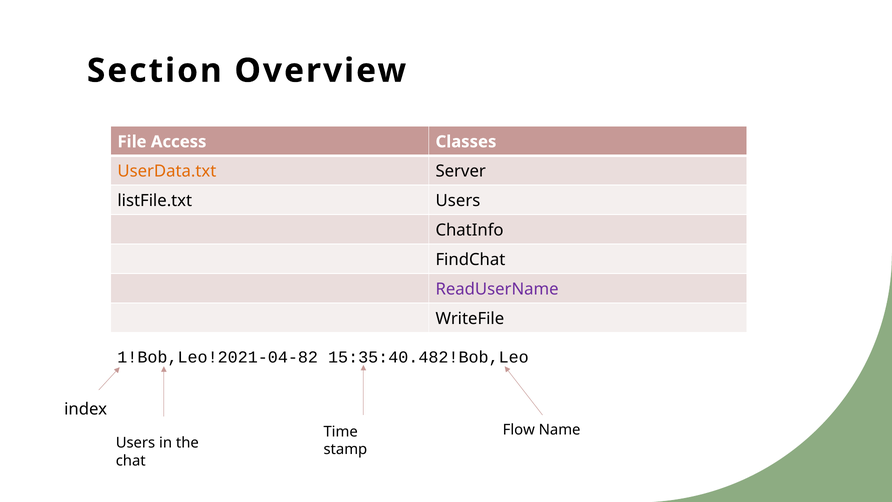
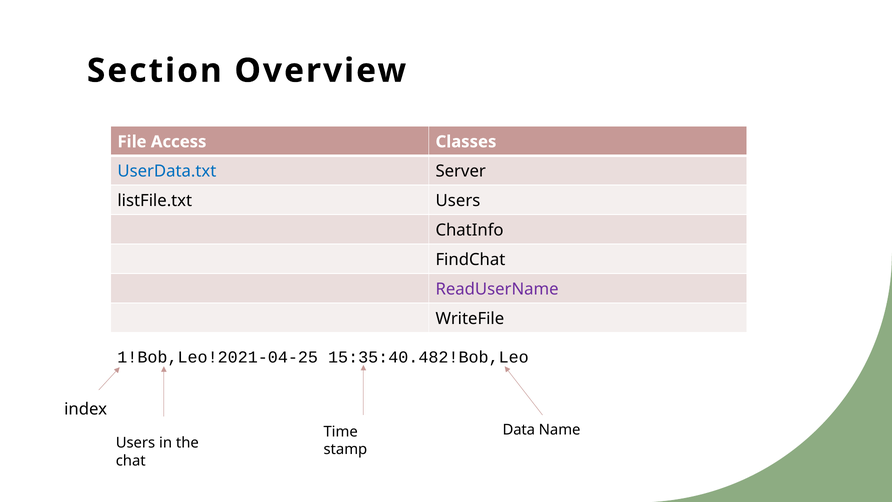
UserData.txt colour: orange -> blue
1!Bob,Leo!2021-04-82: 1!Bob,Leo!2021-04-82 -> 1!Bob,Leo!2021-04-25
Flow: Flow -> Data
